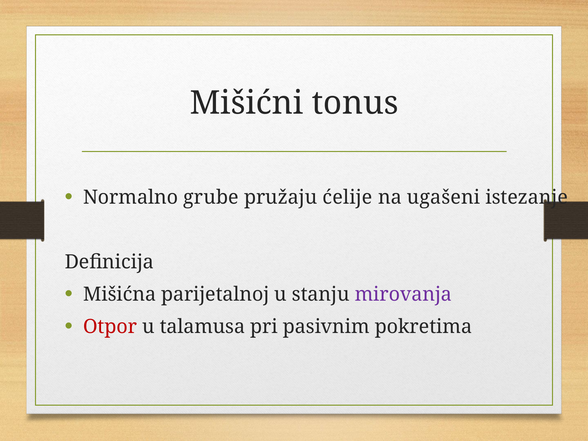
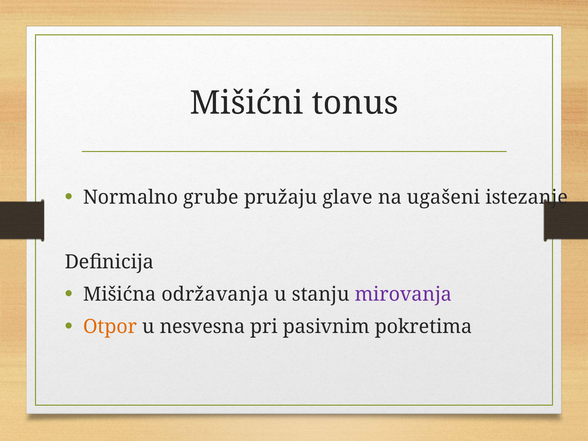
ćelije: ćelije -> glave
parijetalnoj: parijetalnoj -> održavanja
Otpor colour: red -> orange
talamusa: talamusa -> nesvesna
